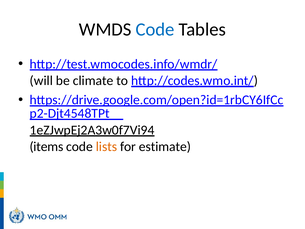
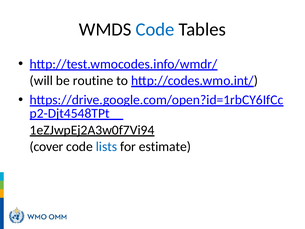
climate: climate -> routine
items: items -> cover
lists colour: orange -> blue
